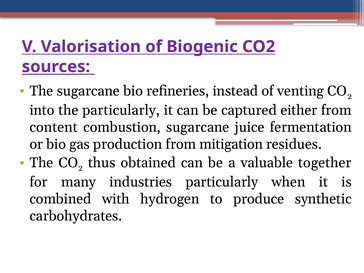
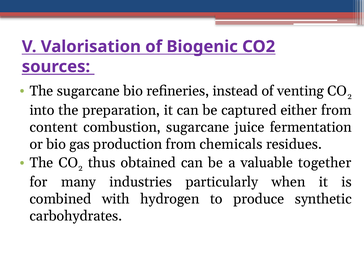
the particularly: particularly -> preparation
mitigation: mitigation -> chemicals
